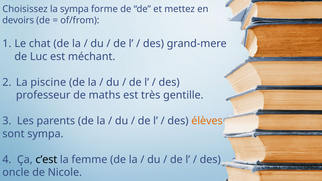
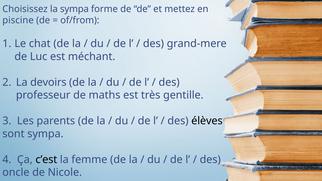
devoirs: devoirs -> piscine
piscine: piscine -> devoirs
élèves colour: orange -> black
